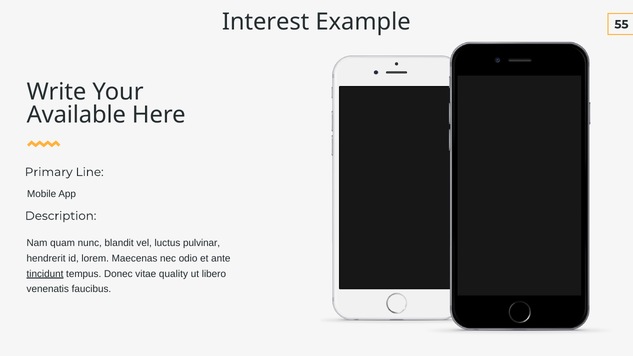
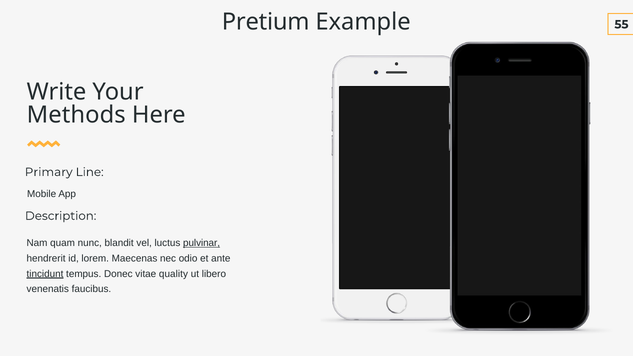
Interest: Interest -> Pretium
Available: Available -> Methods
pulvinar underline: none -> present
